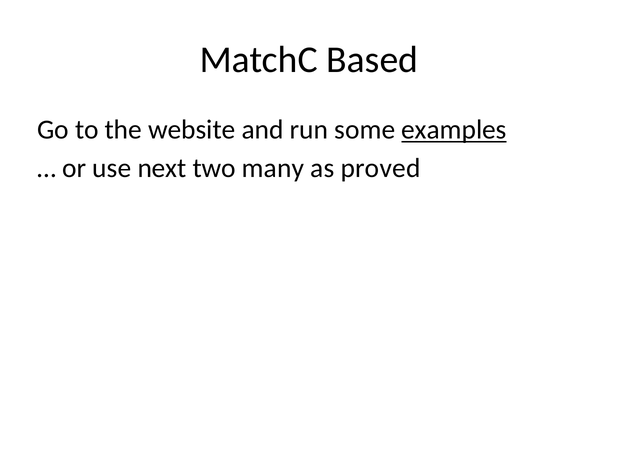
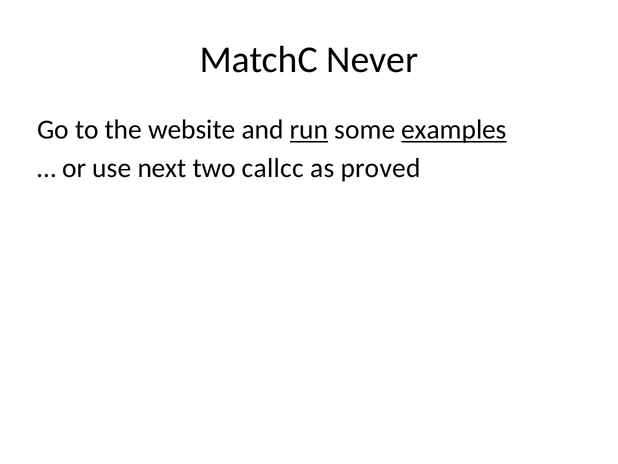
Based: Based -> Never
run underline: none -> present
many: many -> callcc
